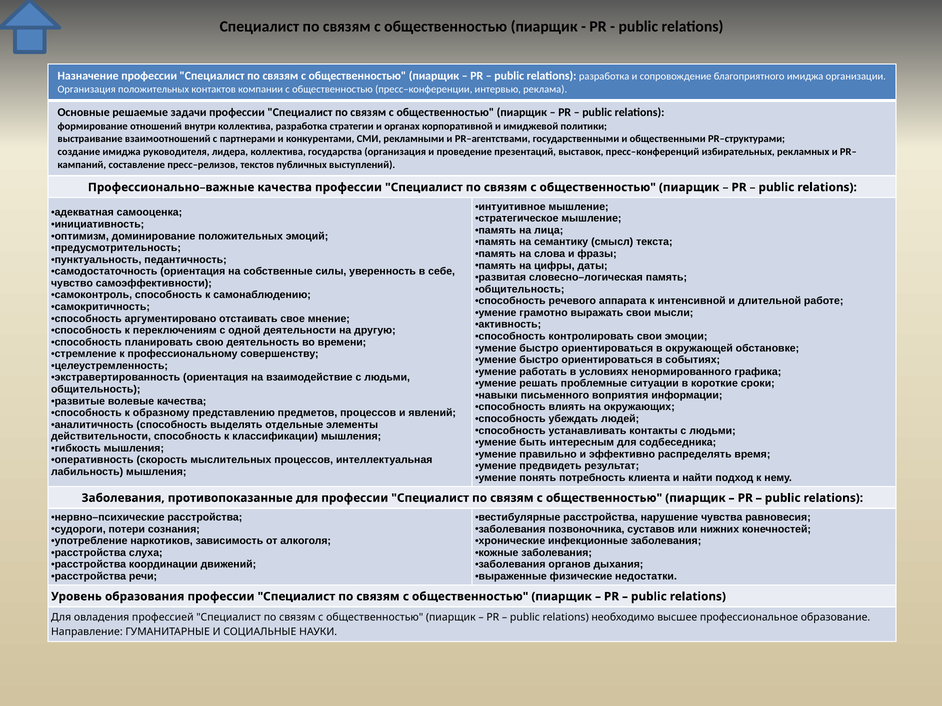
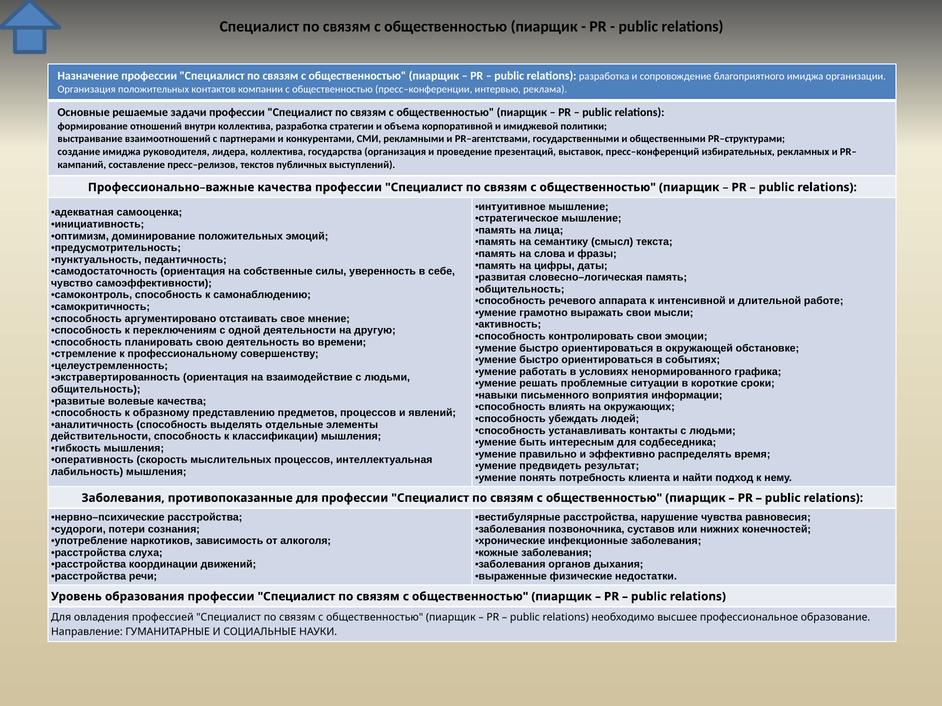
органах: органах -> объема
